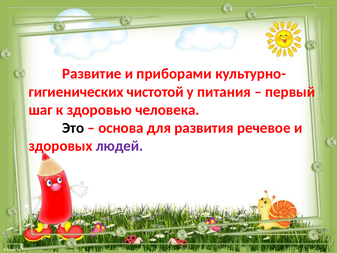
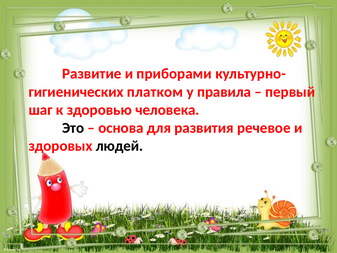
чистотой: чистотой -> платком
питания: питания -> правила
людей colour: purple -> black
